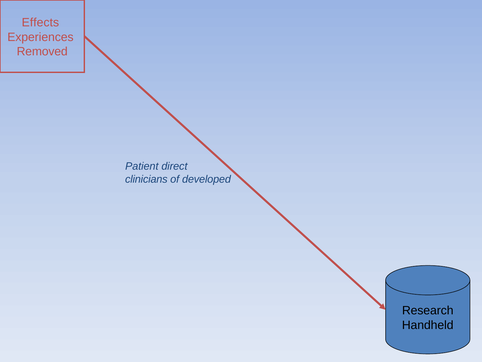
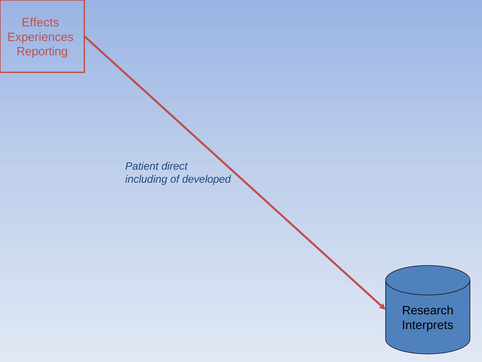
Removed: Removed -> Reporting
clinicians: clinicians -> including
Handheld: Handheld -> Interprets
